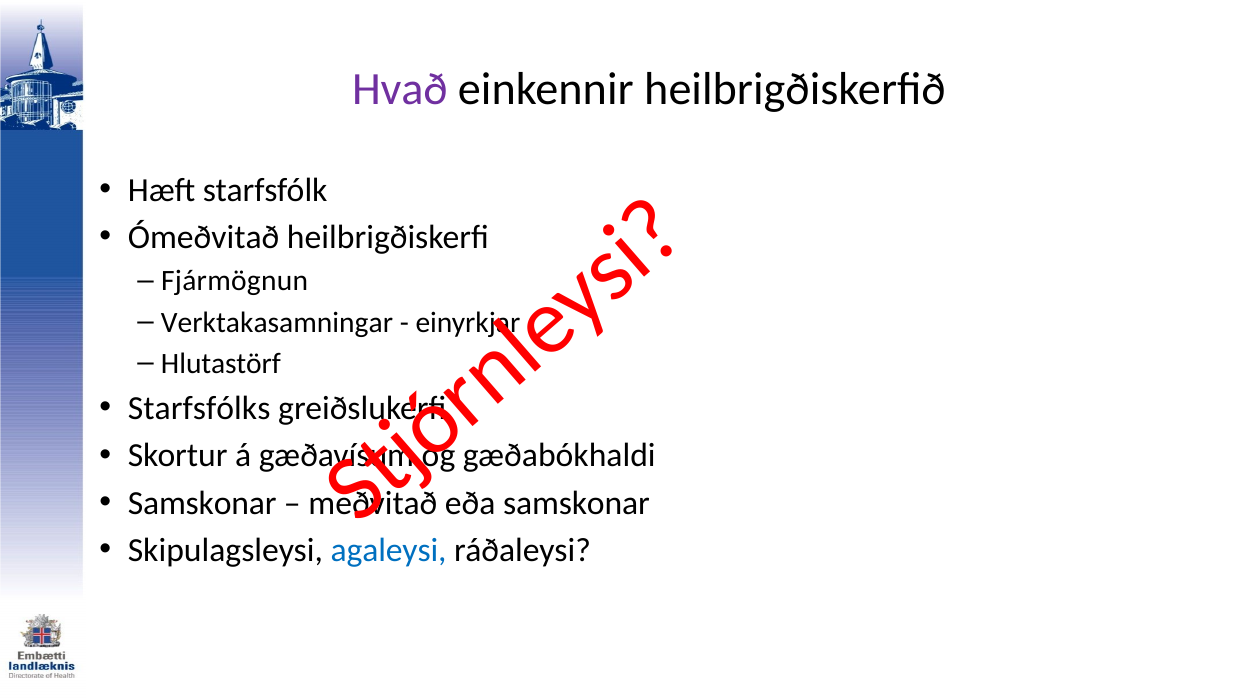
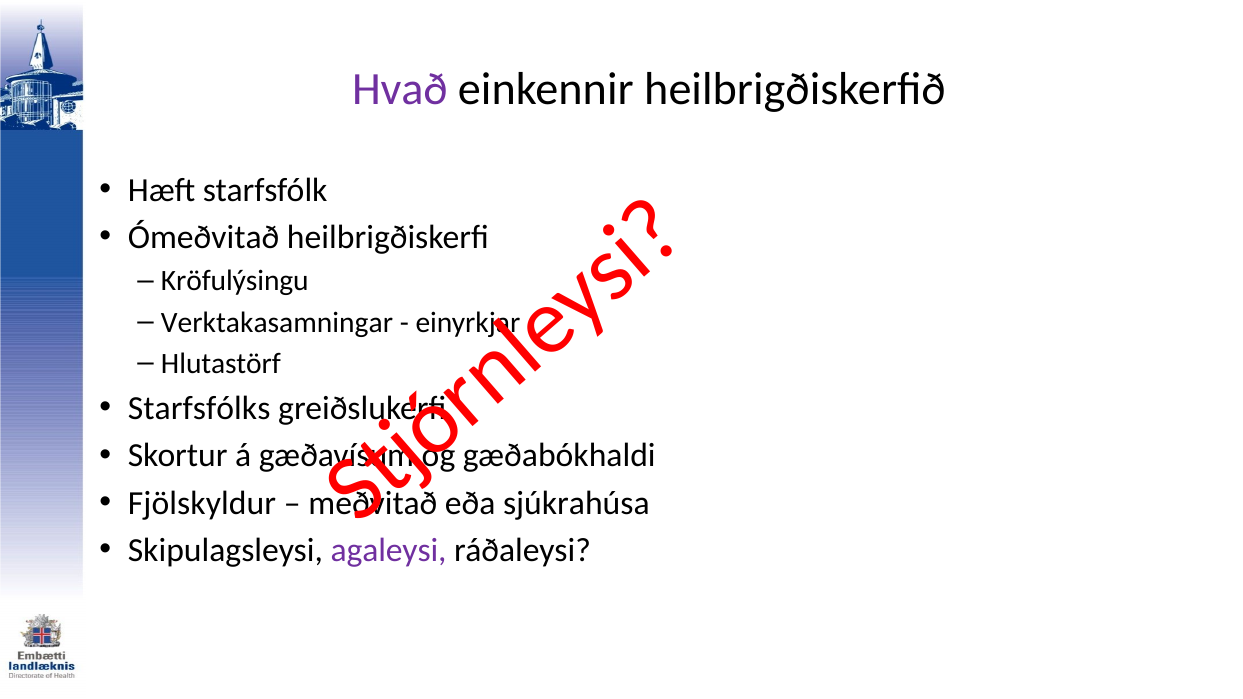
Fjármögnun: Fjármögnun -> Kröfulýsingu
Samskonar at (202, 503): Samskonar -> Fjölskyldur
eða samskonar: samskonar -> sjúkrahúsa
agaleysi colour: blue -> purple
